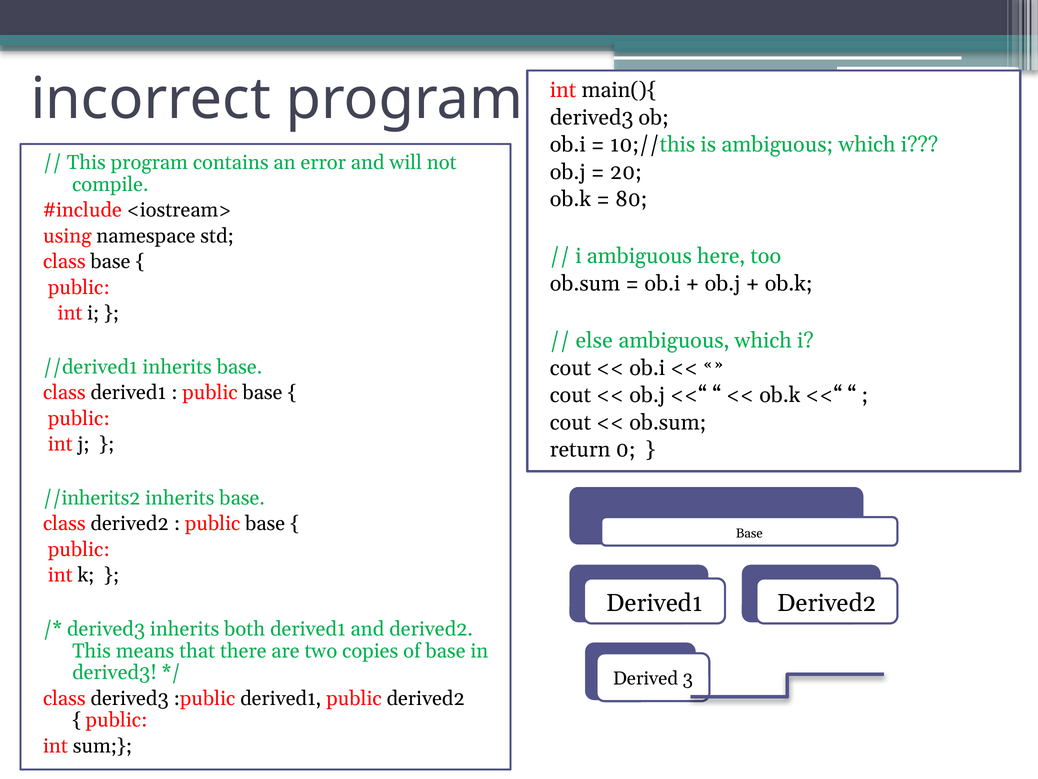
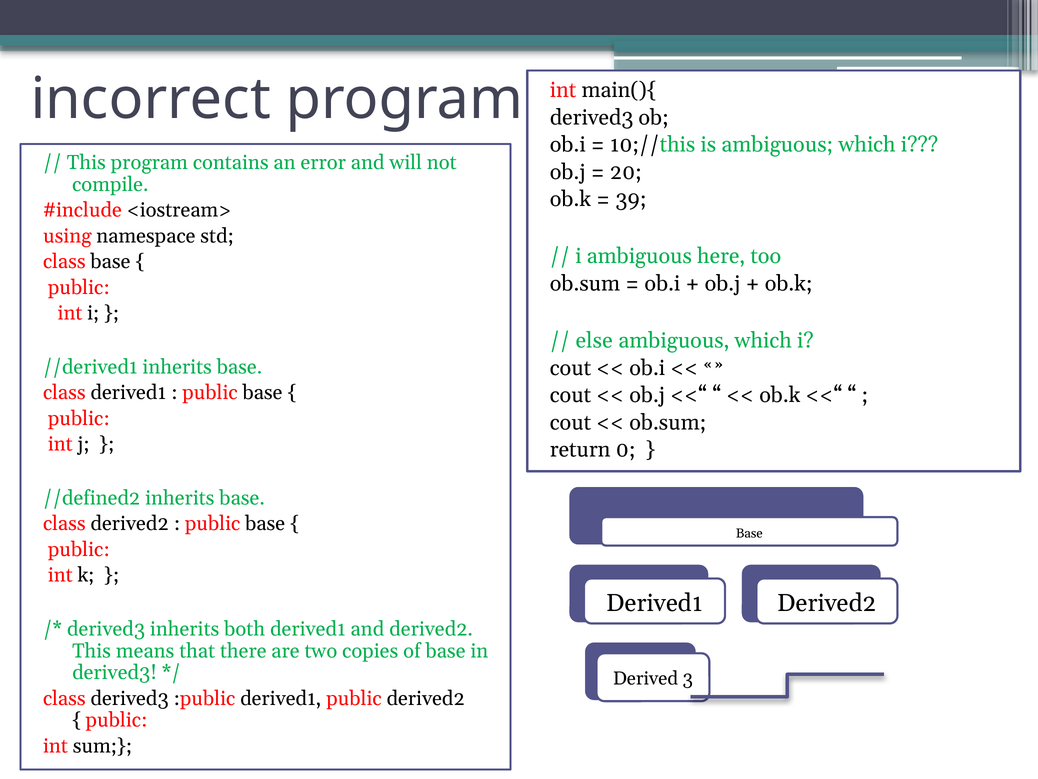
80: 80 -> 39
//inherits2: //inherits2 -> //defined2
